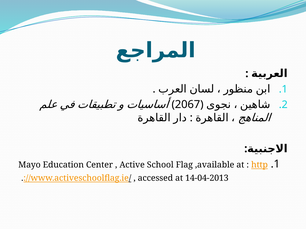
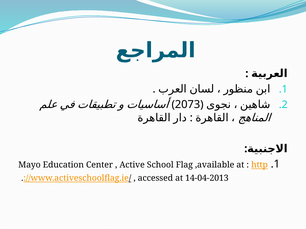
2067: 2067 -> 2073
